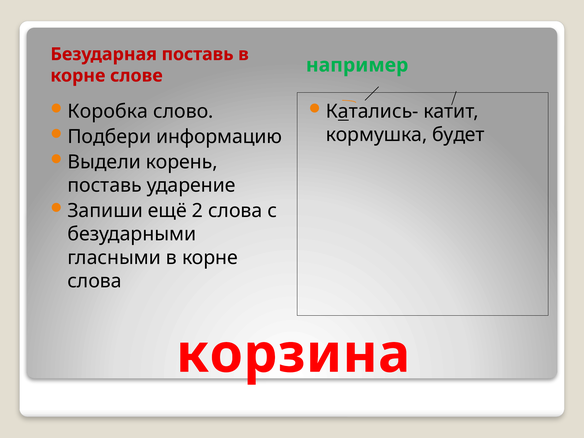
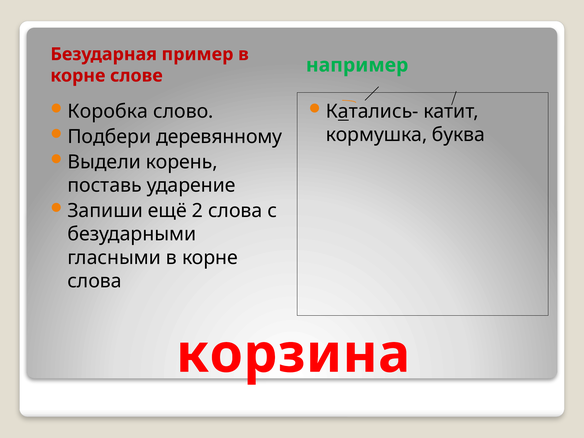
Безударная поставь: поставь -> пример
информацию: информацию -> деревянному
будет: будет -> буква
